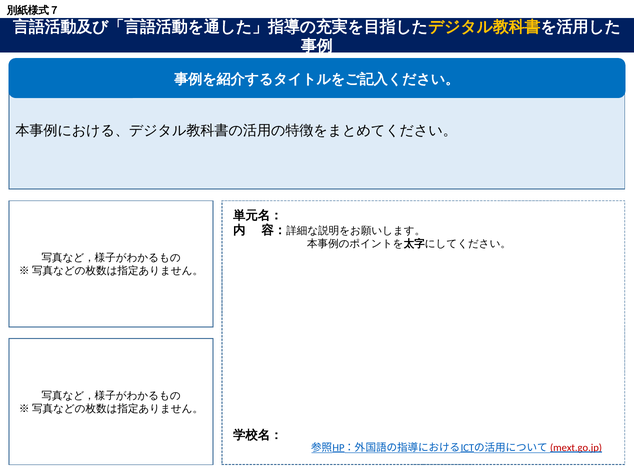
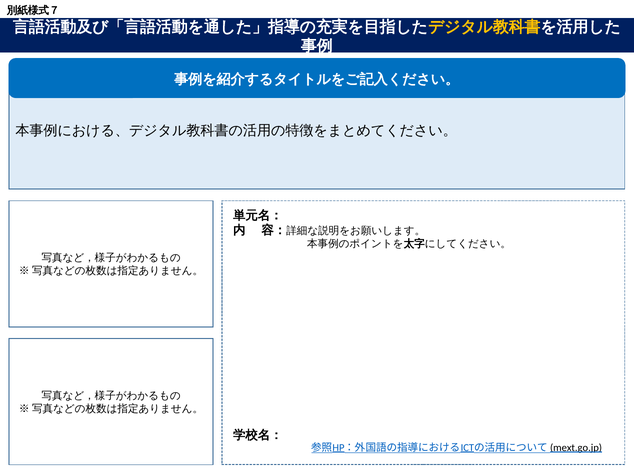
mext.go.jp colour: red -> black
